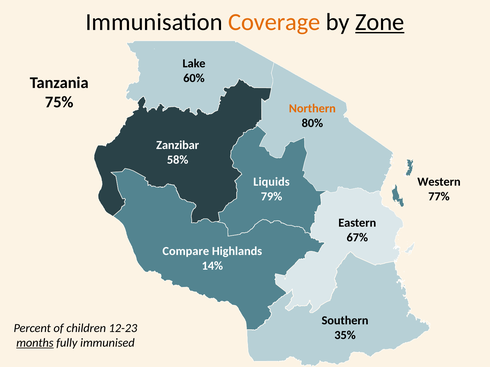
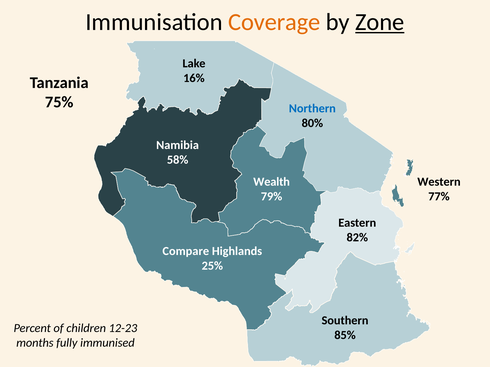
60%: 60% -> 16%
Northern colour: orange -> blue
Zanzibar: Zanzibar -> Namibia
Liquids: Liquids -> Wealth
67%: 67% -> 82%
14%: 14% -> 25%
35%: 35% -> 85%
months underline: present -> none
